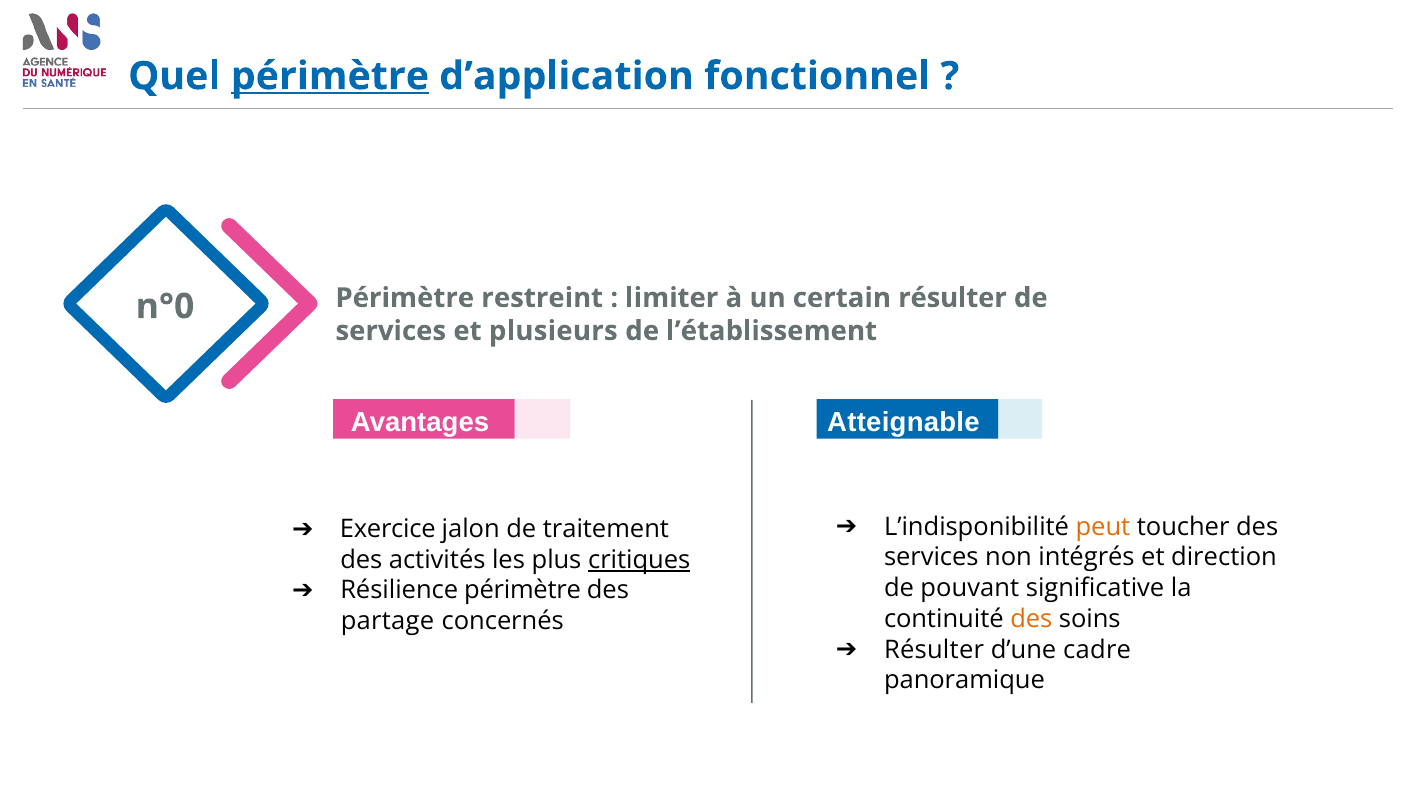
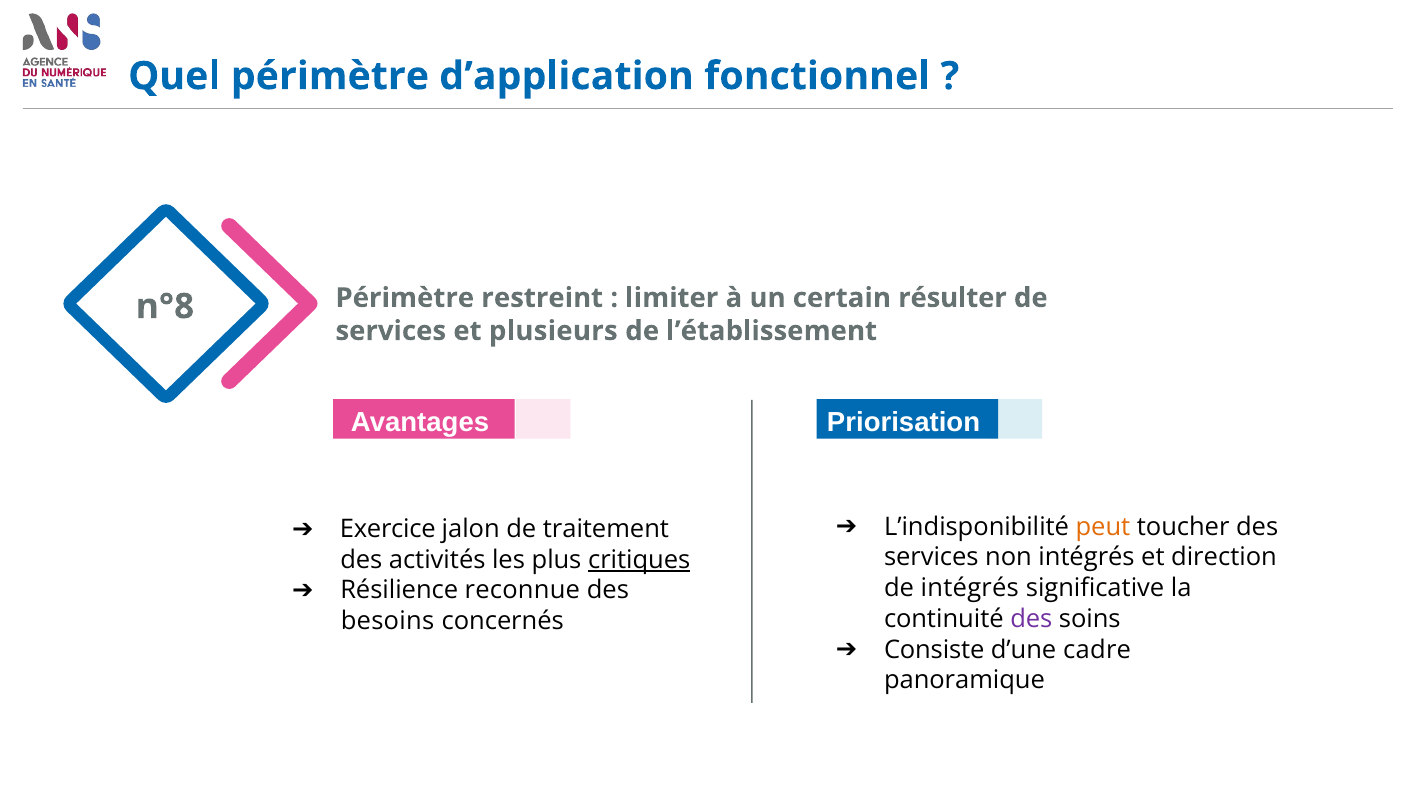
périmètre at (330, 76) underline: present -> none
n°0: n°0 -> n°8
Atteignable: Atteignable -> Priorisation
Résilience périmètre: périmètre -> reconnue
de pouvant: pouvant -> intégrés
des at (1031, 619) colour: orange -> purple
partage: partage -> besoins
Résulter at (934, 650): Résulter -> Consiste
